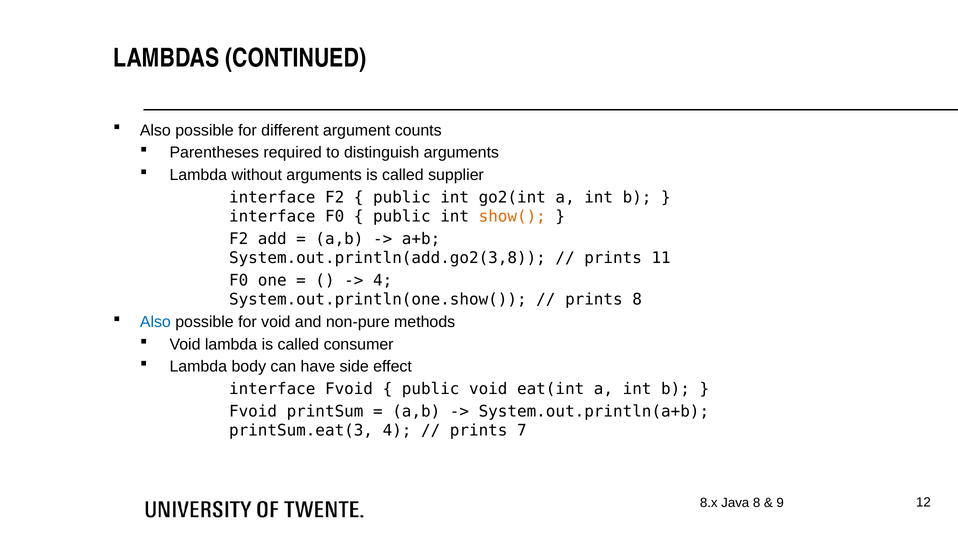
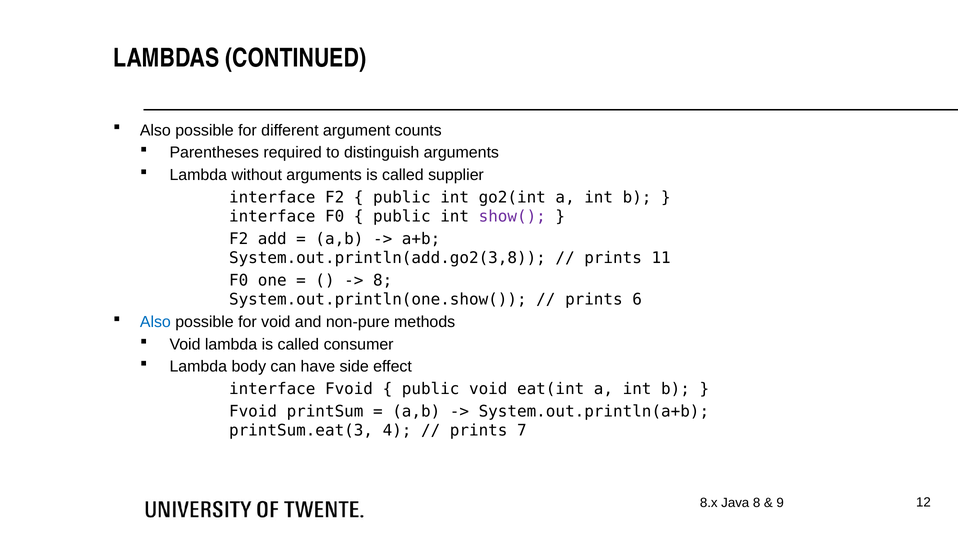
show( colour: orange -> purple
4 at (383, 280): 4 -> 8
prints 8: 8 -> 6
